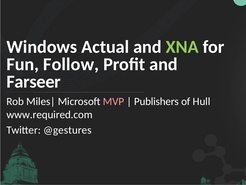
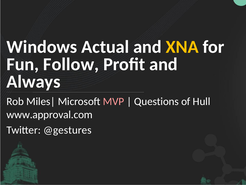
XNA colour: light green -> yellow
Farseer: Farseer -> Always
Publishers: Publishers -> Questions
www.required.com: www.required.com -> www.approval.com
